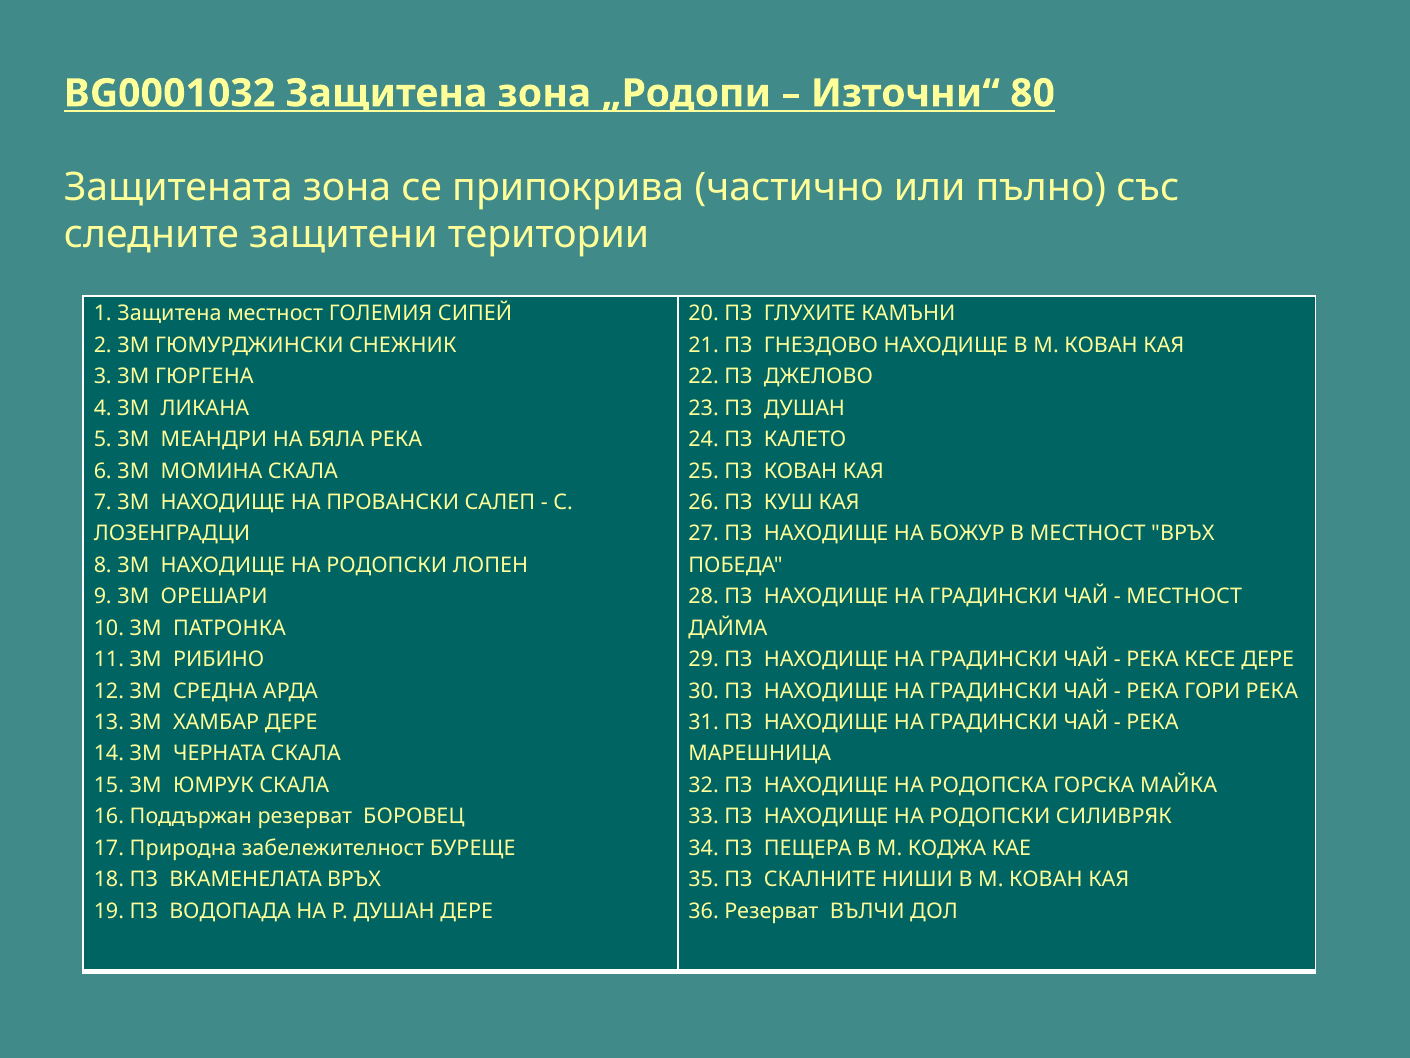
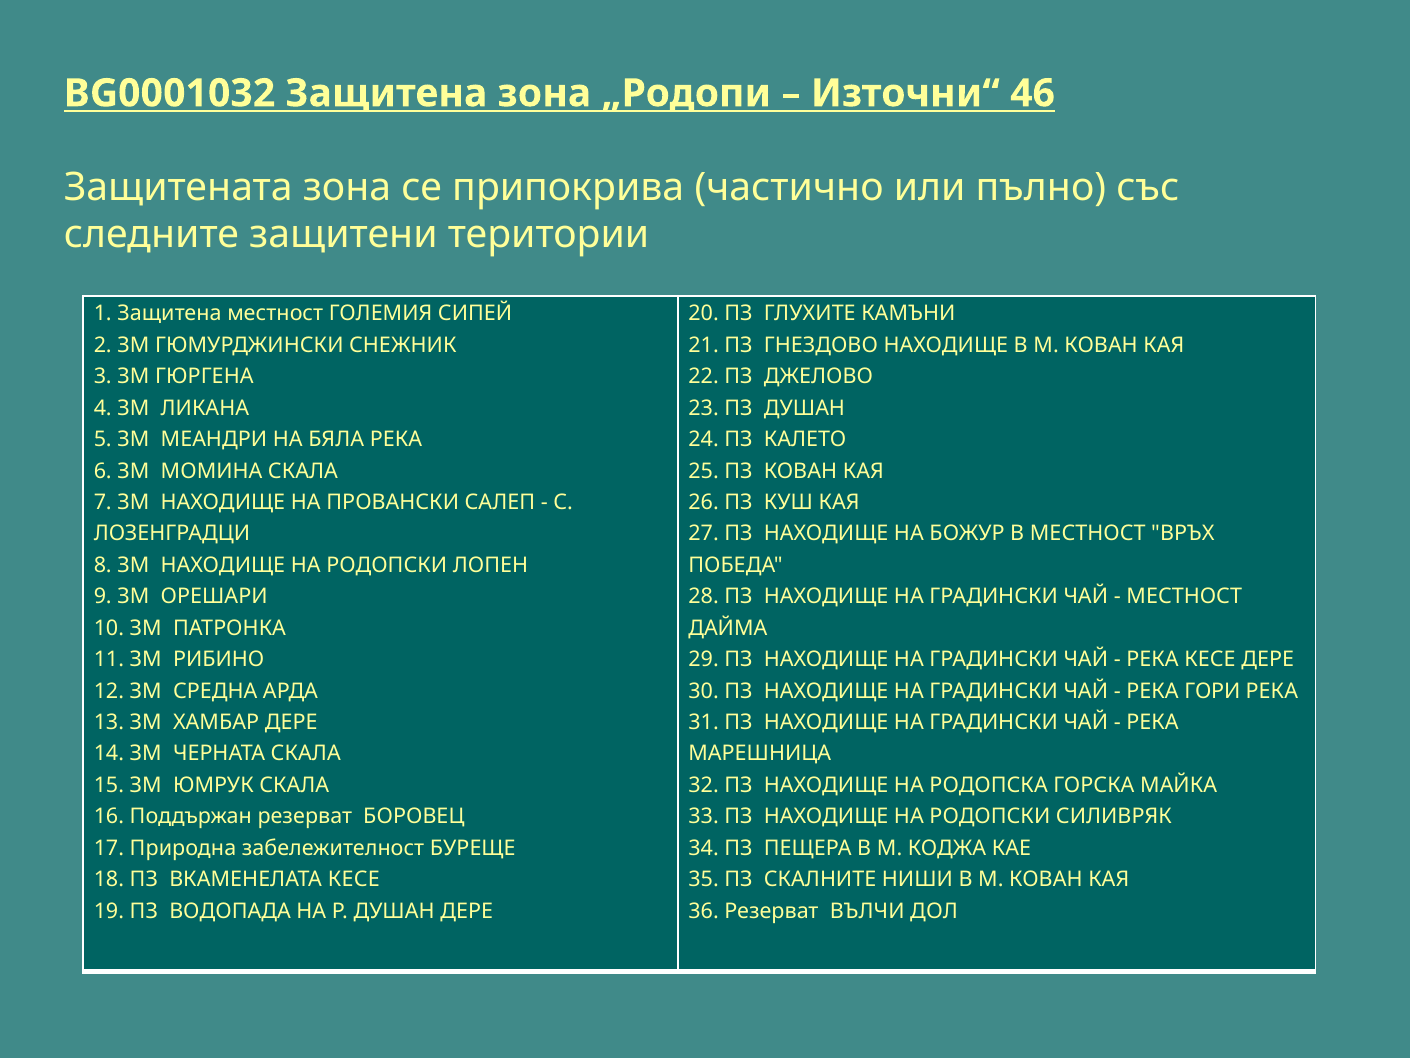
80: 80 -> 46
ВКАМЕНЕЛАТА ВРЪХ: ВРЪХ -> КЕСЕ
